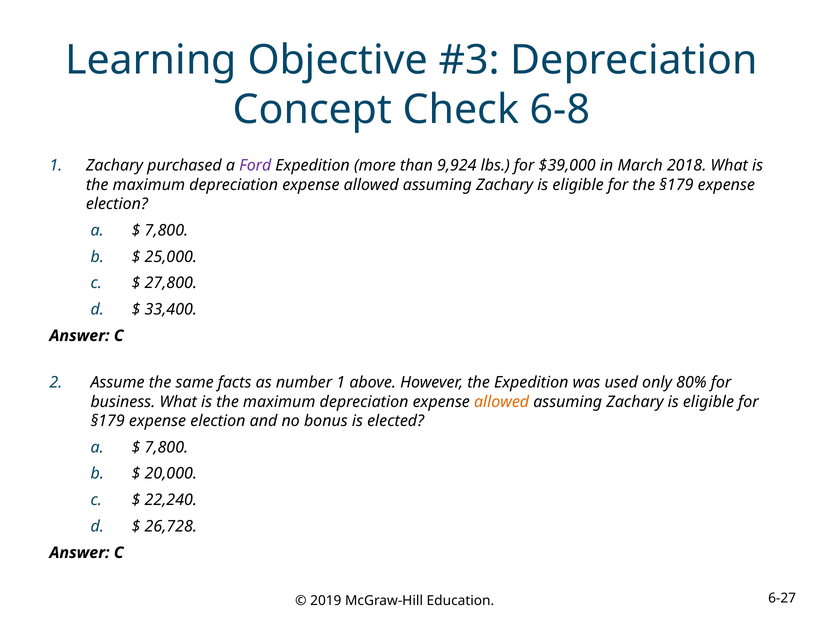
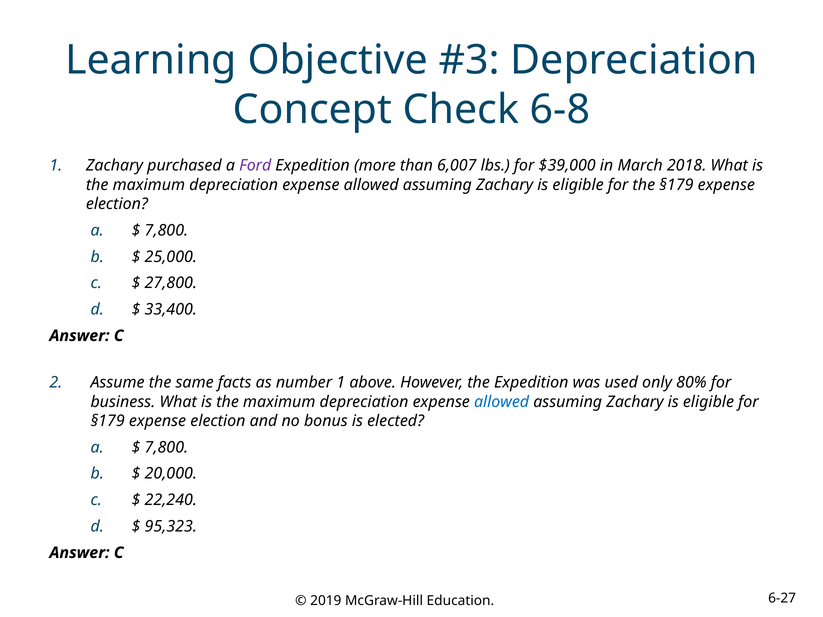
9,924: 9,924 -> 6,007
allowed at (502, 402) colour: orange -> blue
26,728: 26,728 -> 95,323
